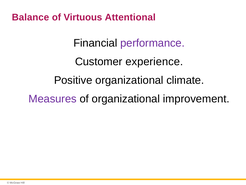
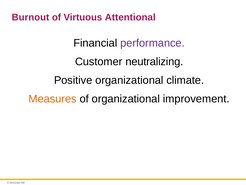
Balance: Balance -> Burnout
experience: experience -> neutralizing
Measures colour: purple -> orange
